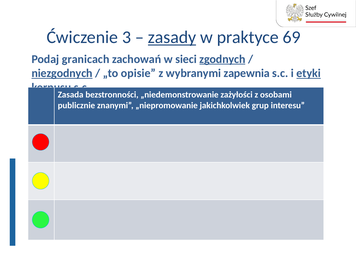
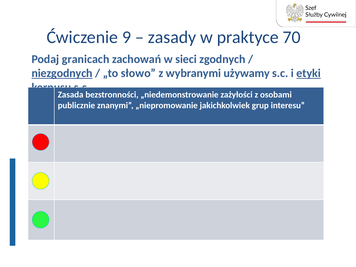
3: 3 -> 9
zasady underline: present -> none
69: 69 -> 70
zgodnych underline: present -> none
opisie: opisie -> słowo
zapewnia: zapewnia -> używamy
